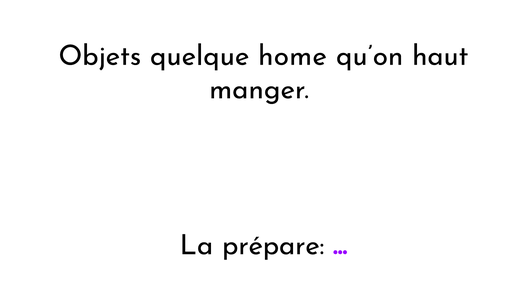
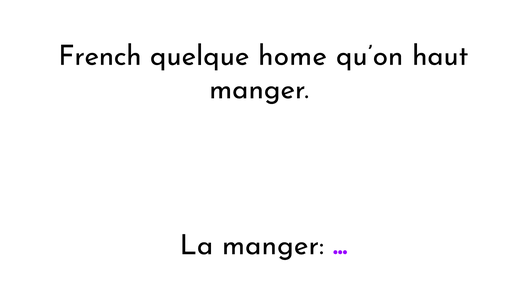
Objets: Objets -> French
La prépare: prépare -> manger
